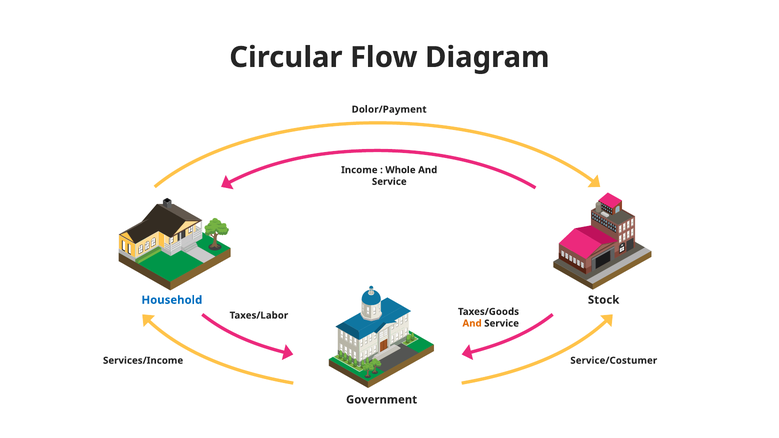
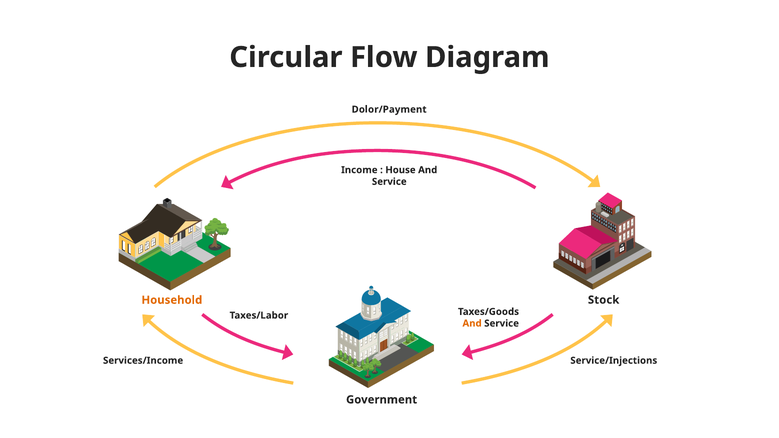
Whole: Whole -> House
Household colour: blue -> orange
Service/Costumer: Service/Costumer -> Service/Injections
